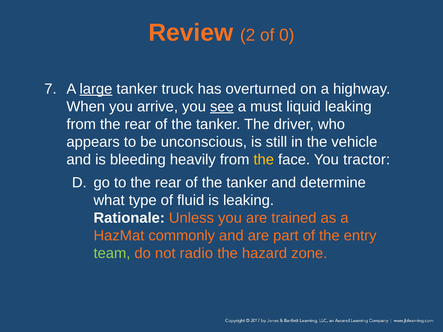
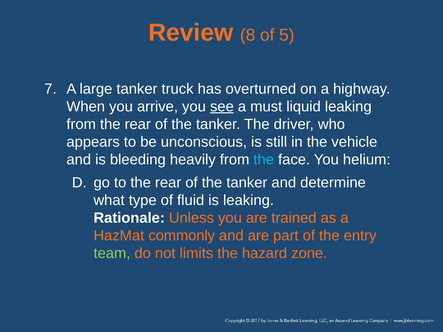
2: 2 -> 8
0: 0 -> 5
large underline: present -> none
the at (264, 160) colour: yellow -> light blue
tractor: tractor -> helium
radio: radio -> limits
